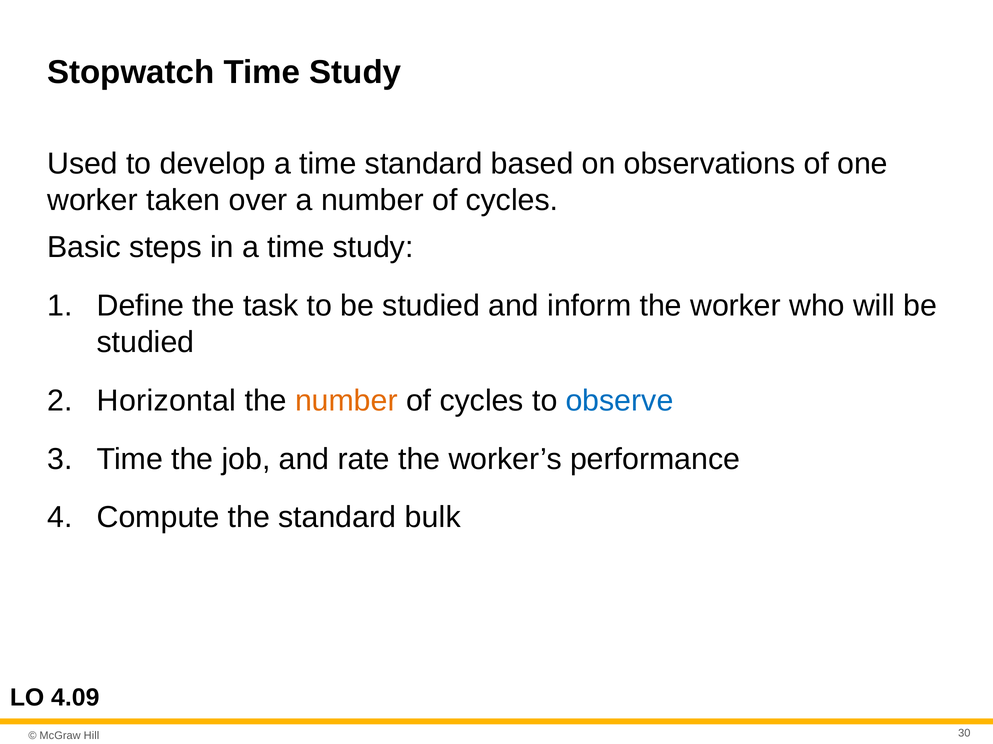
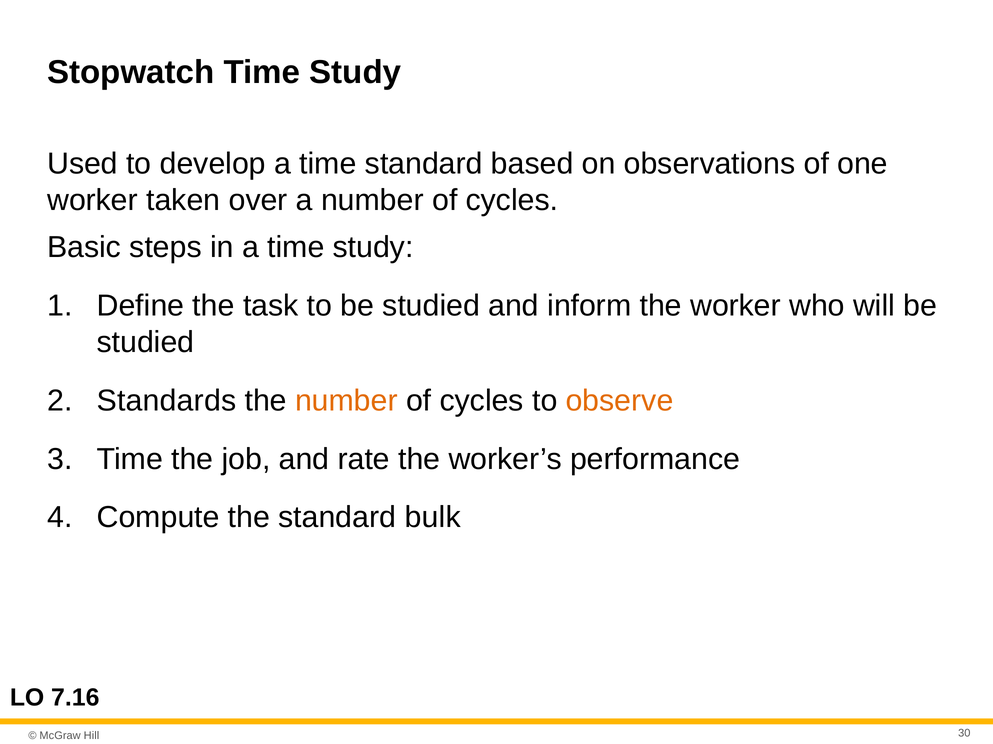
Horizontal: Horizontal -> Standards
observe colour: blue -> orange
4.09: 4.09 -> 7.16
